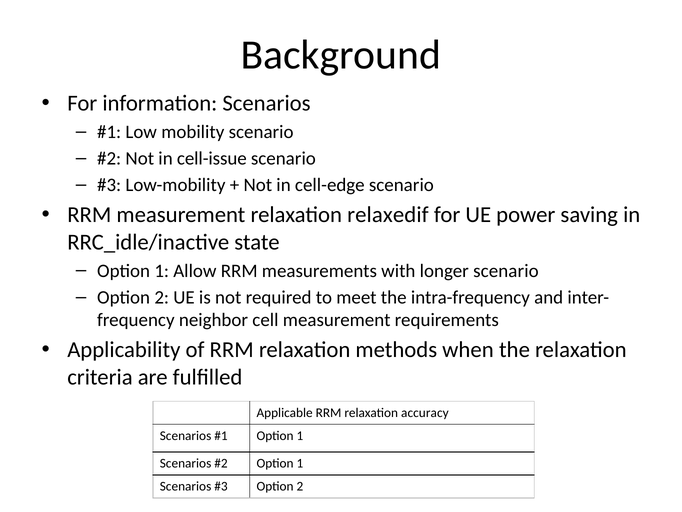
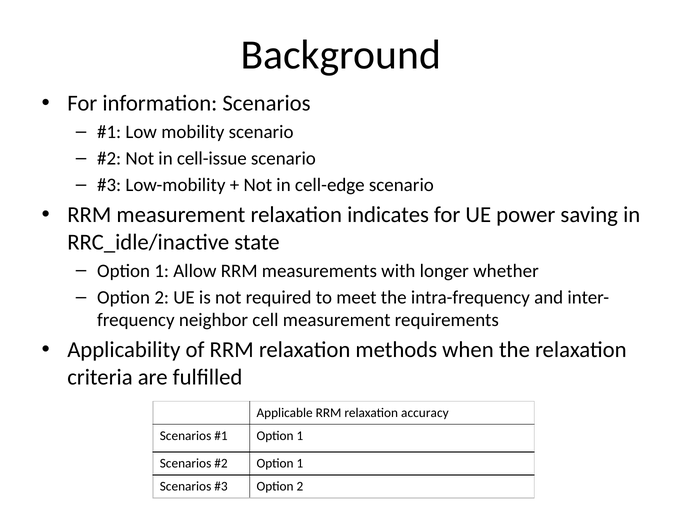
relaxedif: relaxedif -> indicates
longer scenario: scenario -> whether
